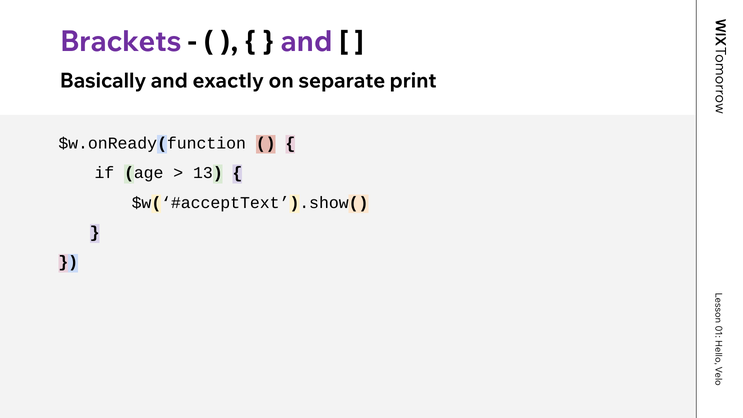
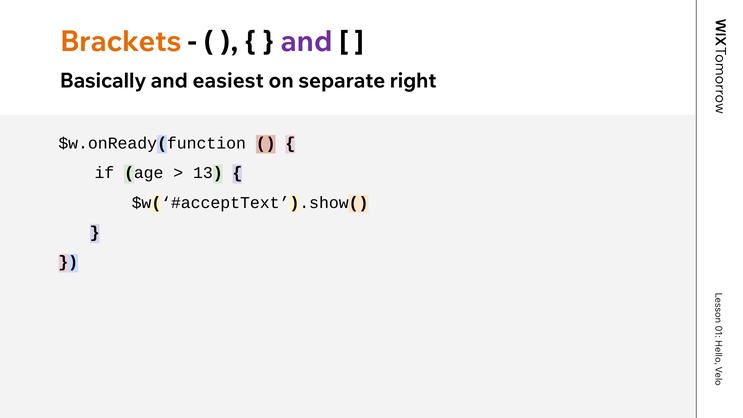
Brackets colour: purple -> orange
exactly: exactly -> easiest
print: print -> right
